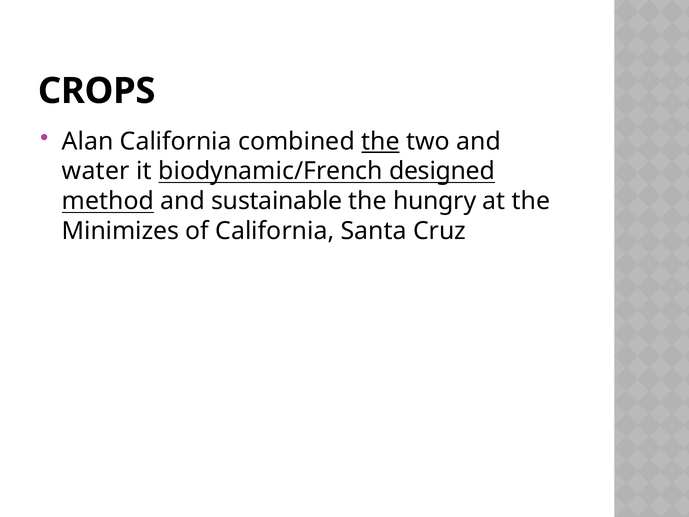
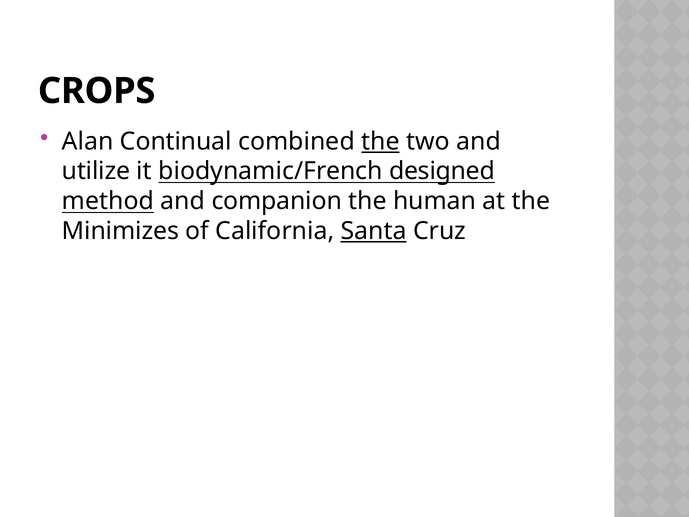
Alan California: California -> Continual
water: water -> utilize
sustainable: sustainable -> companion
hungry: hungry -> human
Santa underline: none -> present
